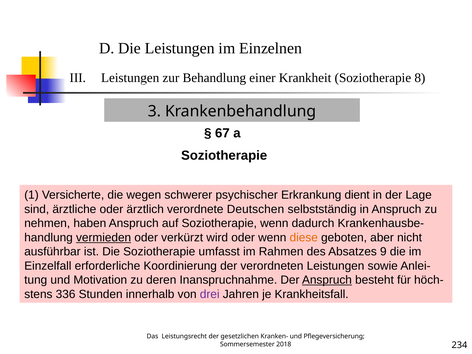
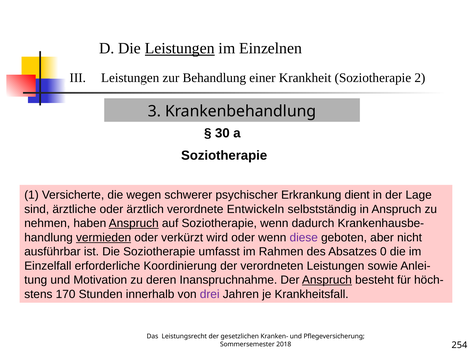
Leistungen at (180, 48) underline: none -> present
8: 8 -> 2
67: 67 -> 30
Deutschen: Deutschen -> Entwickeln
Anspruch at (134, 223) underline: none -> present
diese colour: orange -> purple
9: 9 -> 0
336: 336 -> 170
234: 234 -> 254
